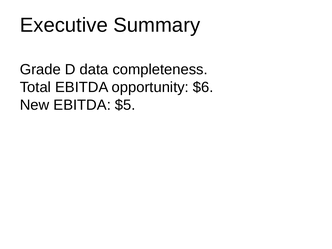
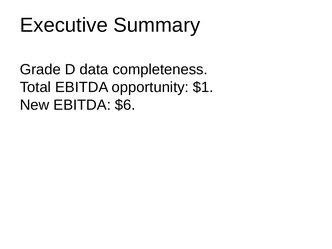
$6: $6 -> $1
$5: $5 -> $6
